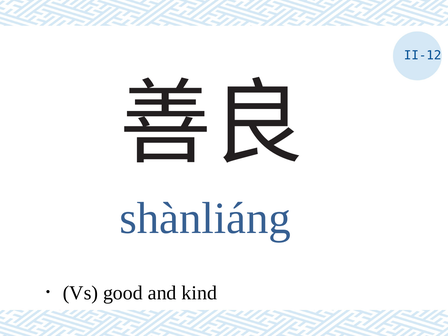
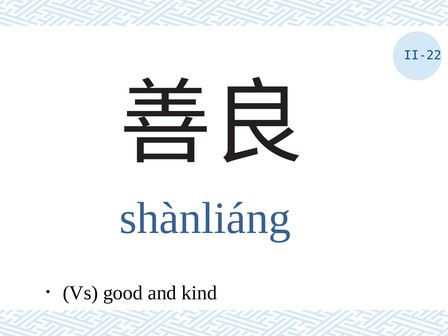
II-12: II-12 -> II-22
